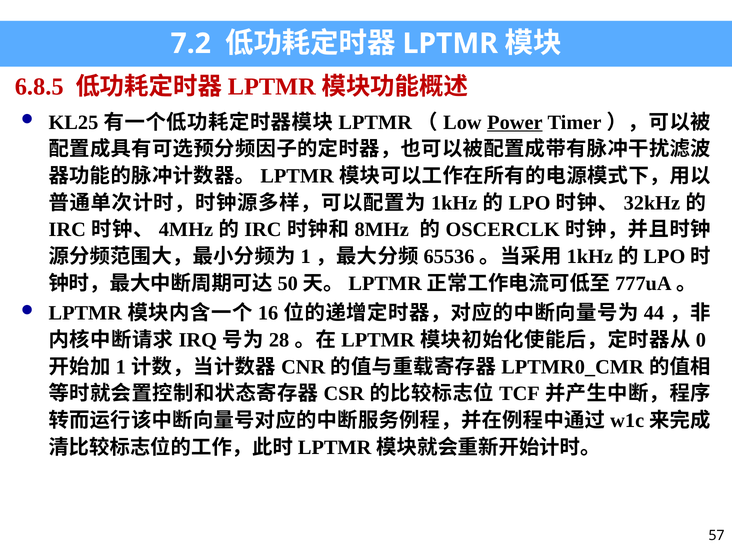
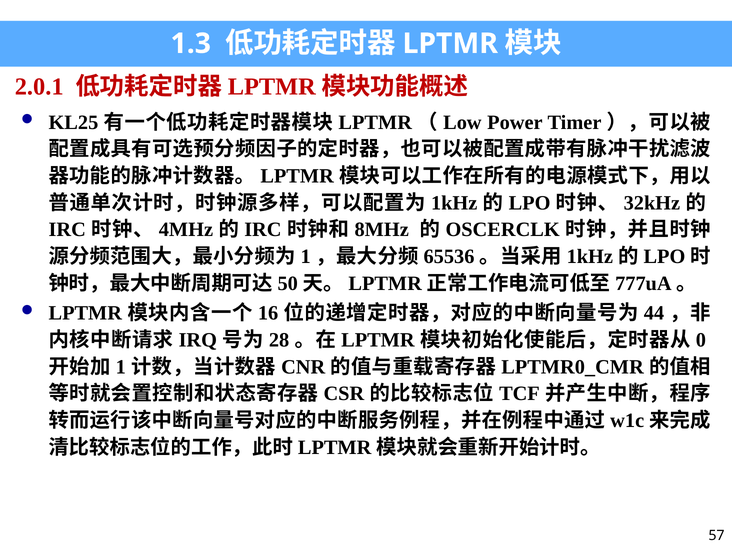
7.2: 7.2 -> 1.3
6.8.5: 6.8.5 -> 2.0.1
Power underline: present -> none
